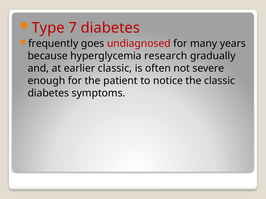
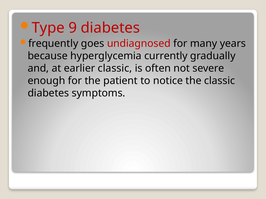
7: 7 -> 9
research: research -> currently
